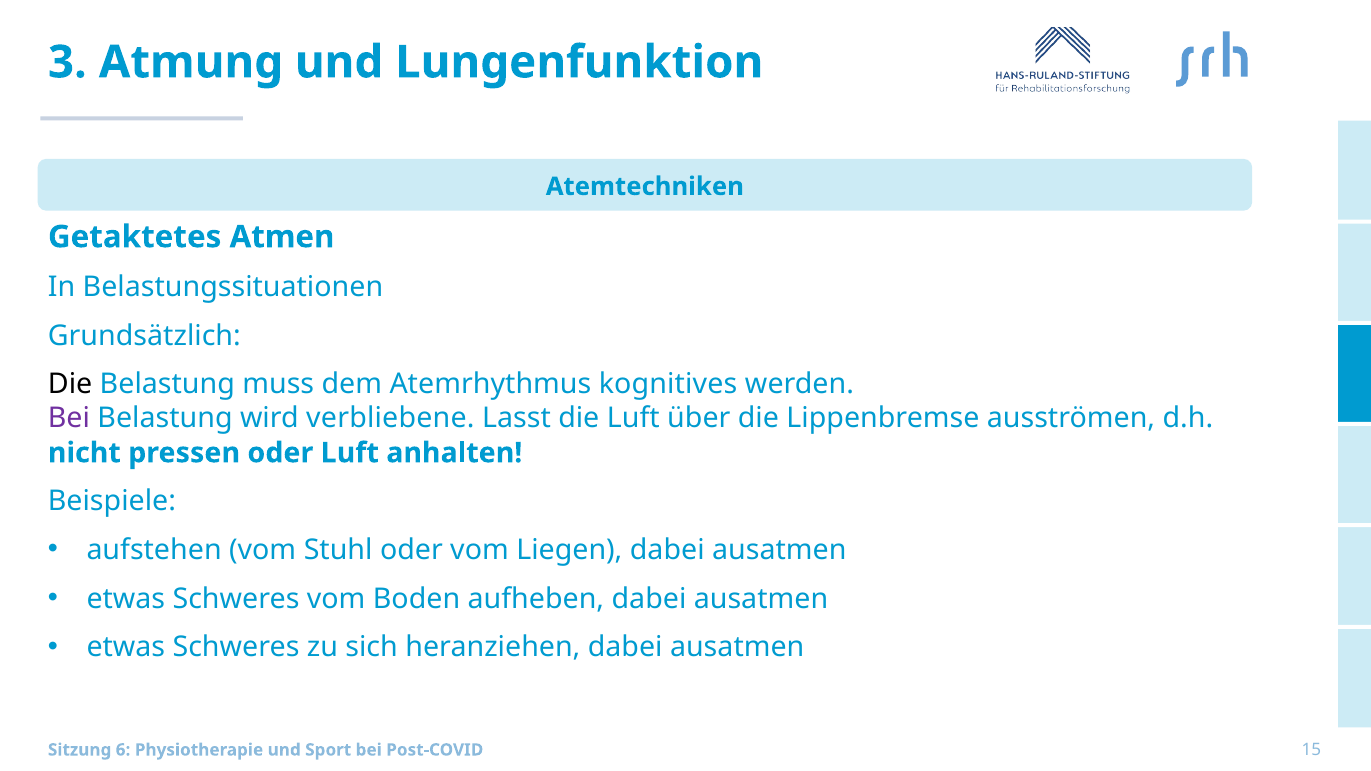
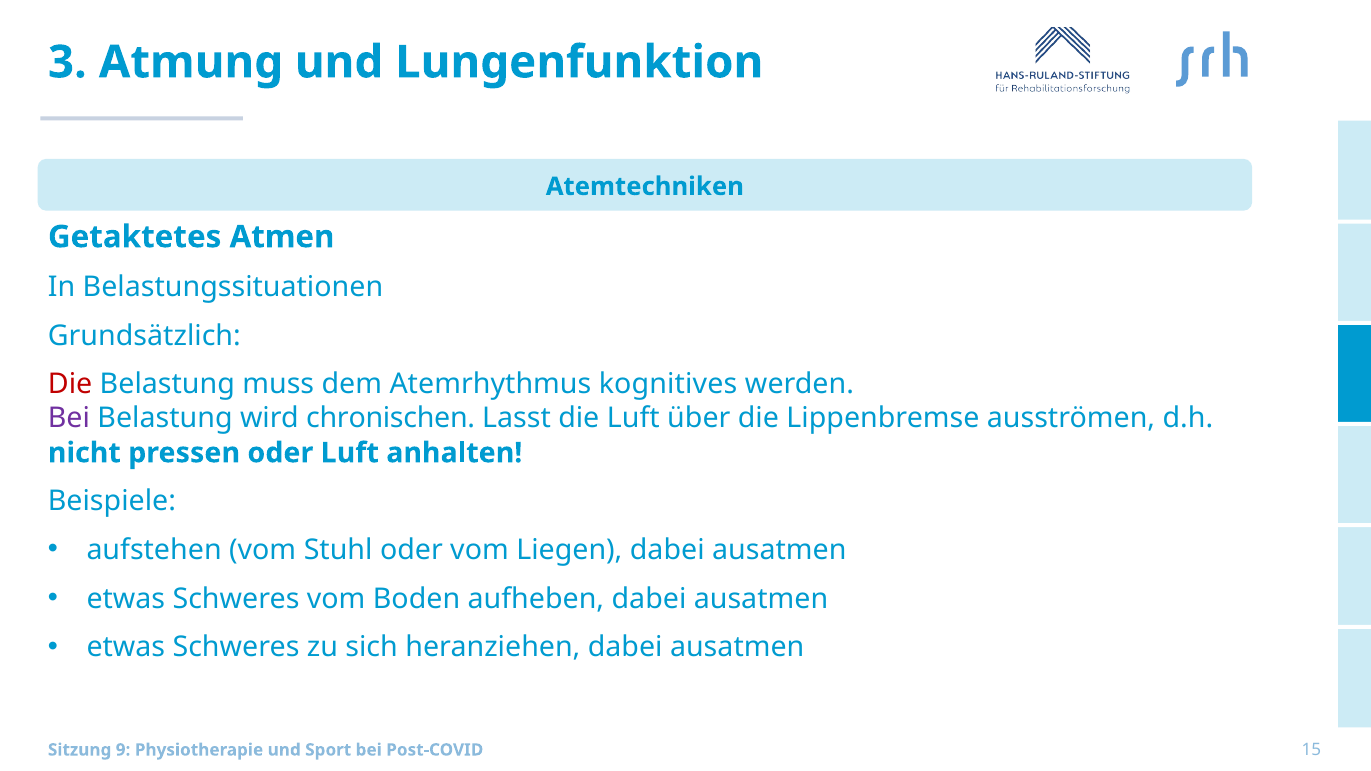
Die at (70, 384) colour: black -> red
verbliebene: verbliebene -> chronischen
6: 6 -> 9
